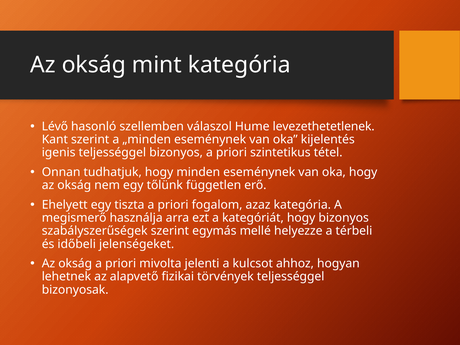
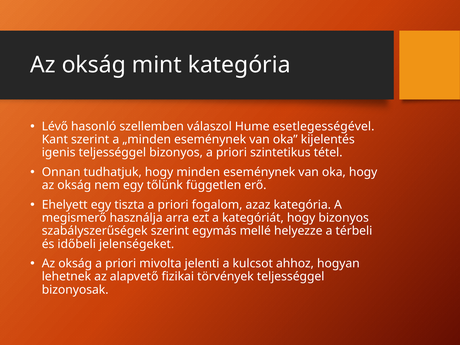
levezethetetlenek: levezethetetlenek -> esetlegességével
